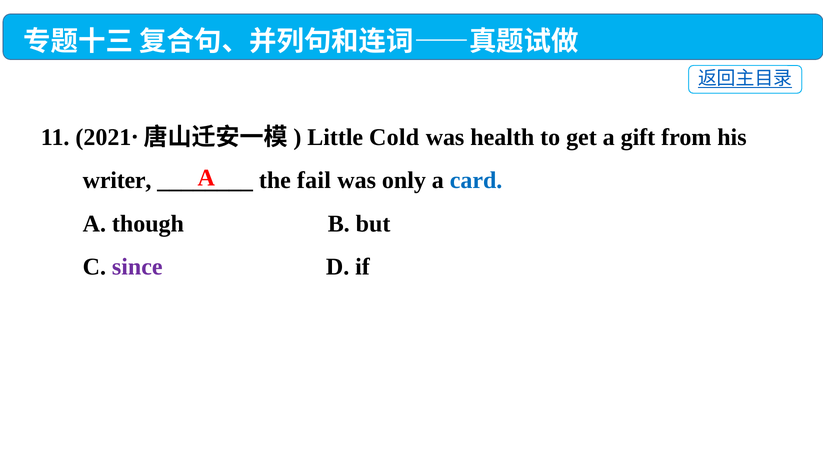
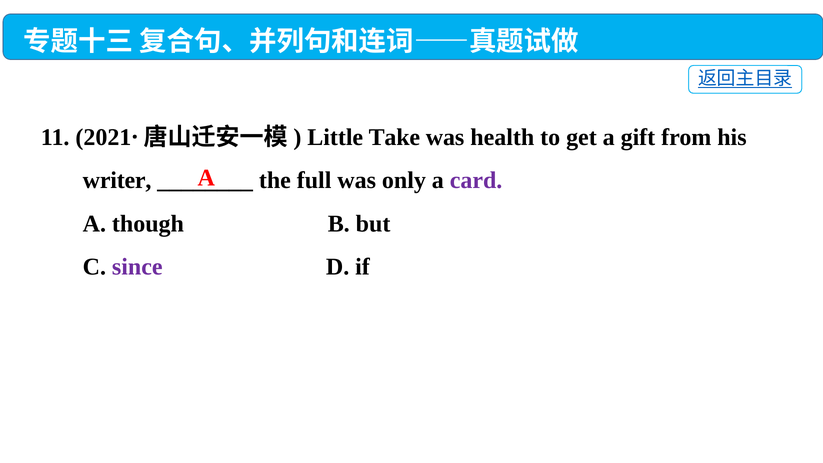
Cold: Cold -> Take
fail: fail -> full
card colour: blue -> purple
